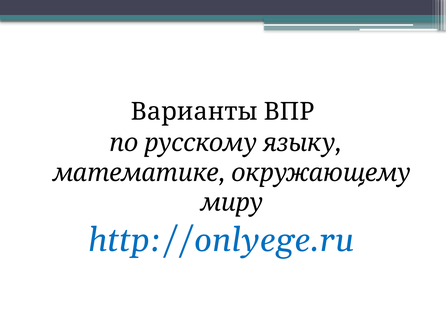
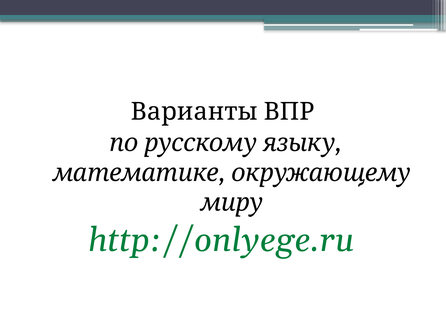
http://onlyege.ru colour: blue -> green
